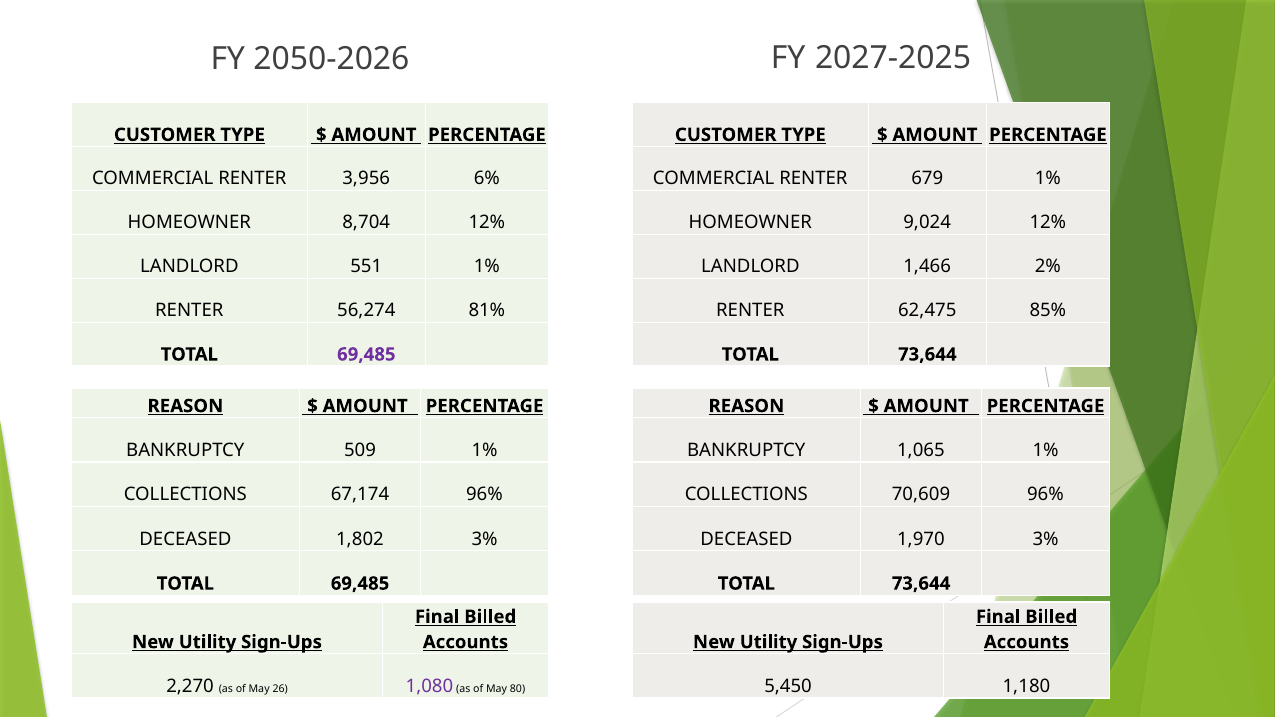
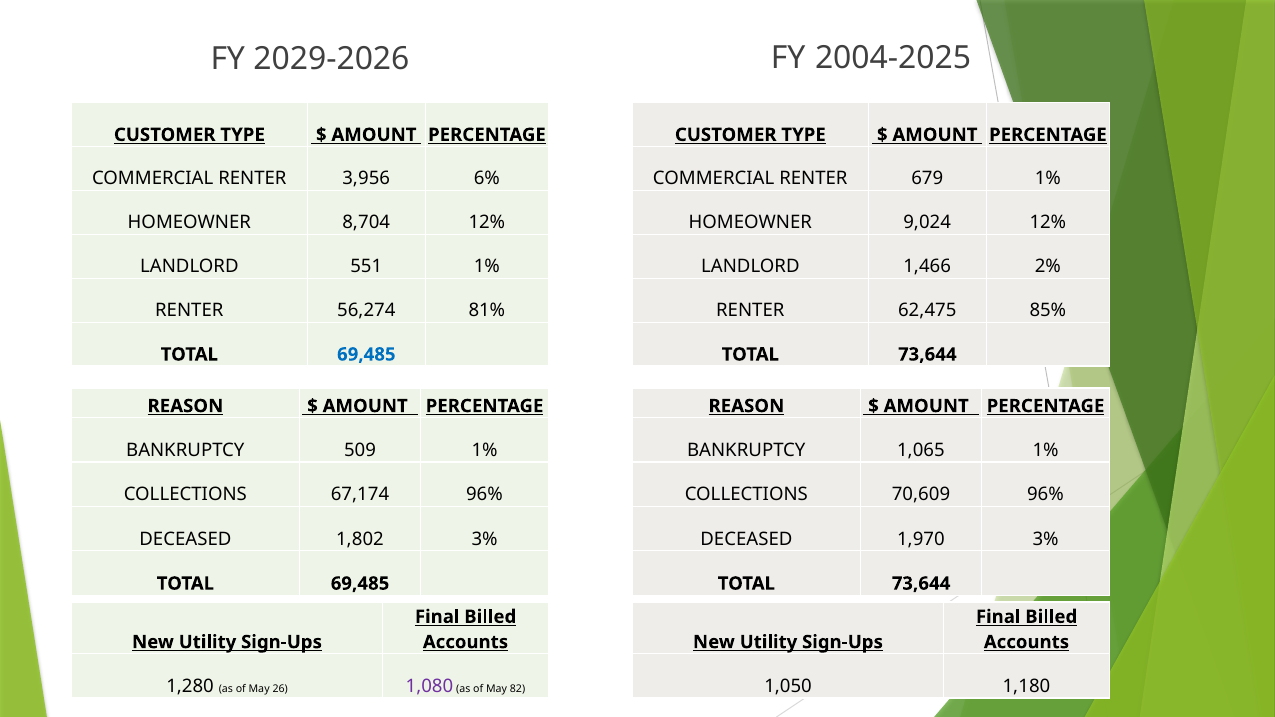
2027-2025: 2027-2025 -> 2004-2025
2050-2026: 2050-2026 -> 2029-2026
69,485 at (366, 355) colour: purple -> blue
2,270: 2,270 -> 1,280
80: 80 -> 82
5,450: 5,450 -> 1,050
